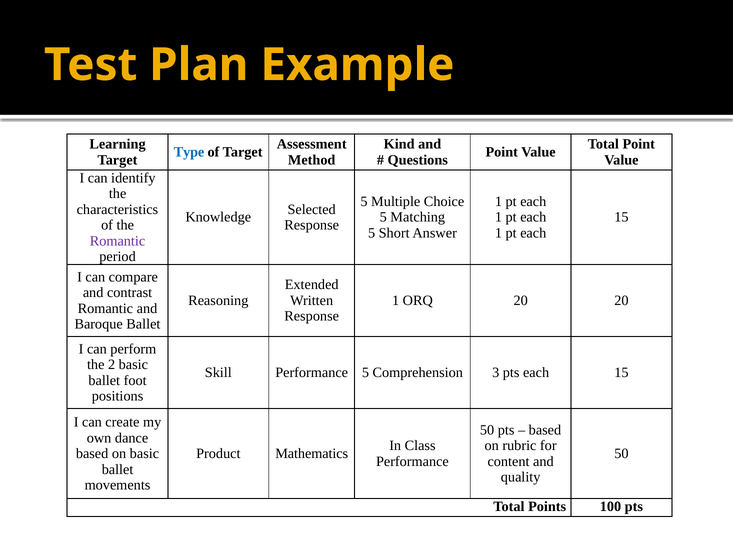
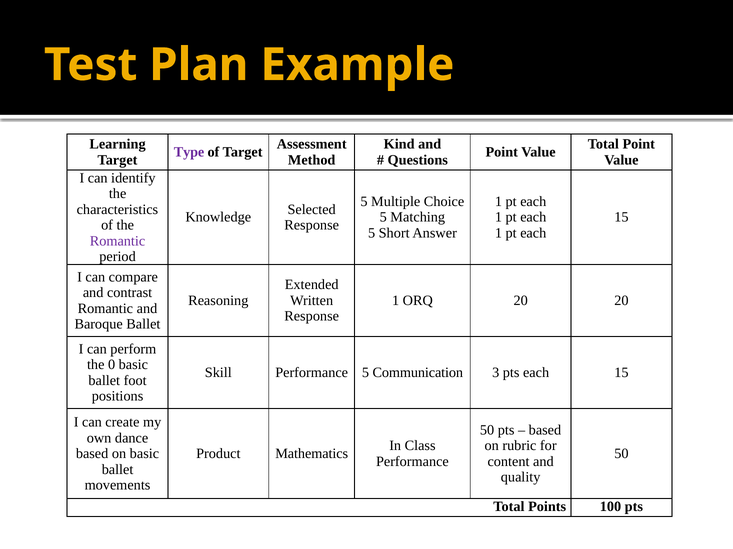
Type colour: blue -> purple
2: 2 -> 0
Comprehension: Comprehension -> Communication
